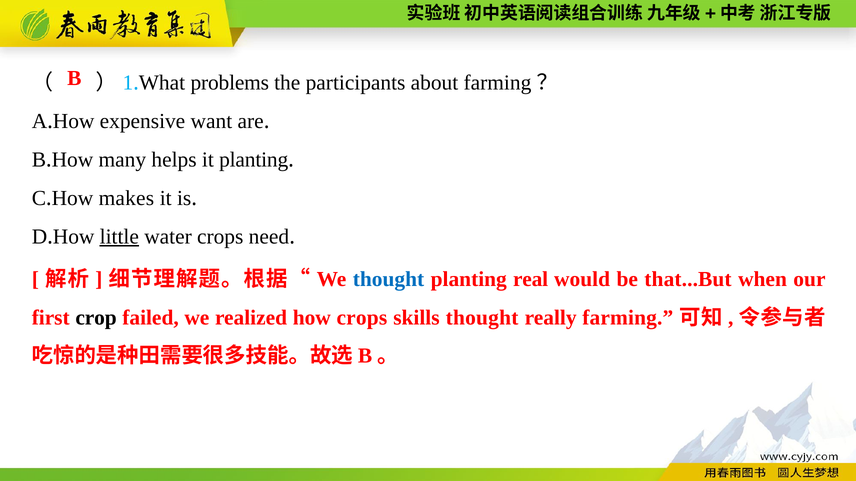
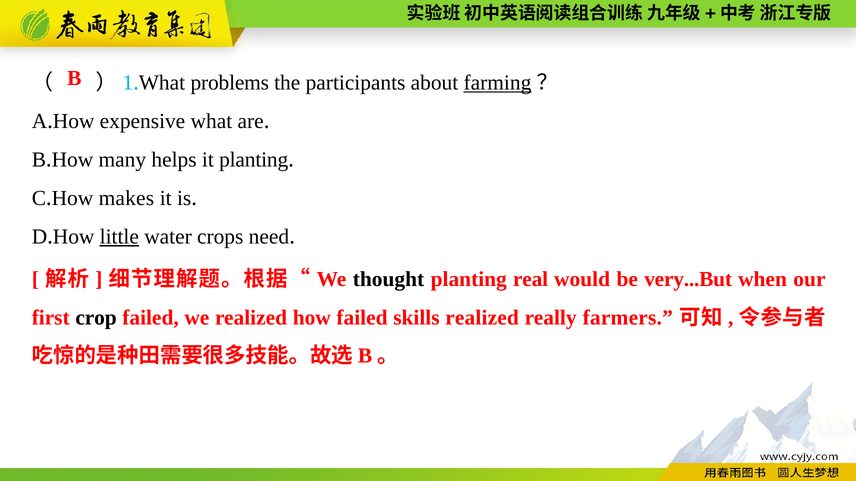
farming at (497, 83) underline: none -> present
expensive want: want -> what
thought at (389, 279) colour: blue -> black
that...But: that...But -> very...But
how crops: crops -> failed
skills thought: thought -> realized
really farming: farming -> farmers
